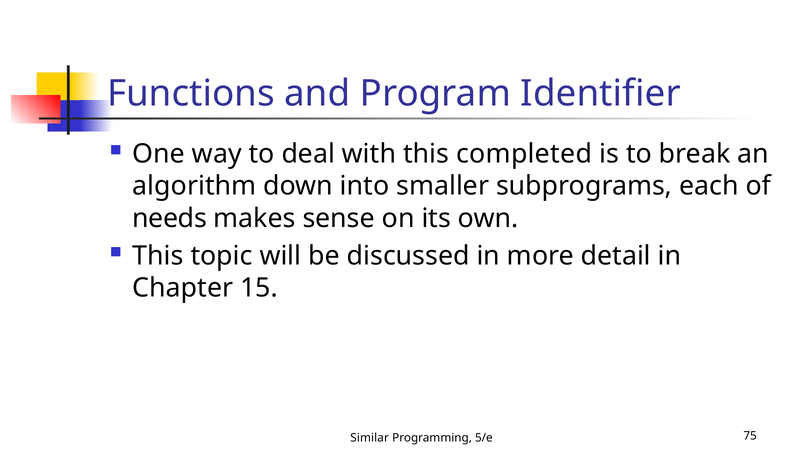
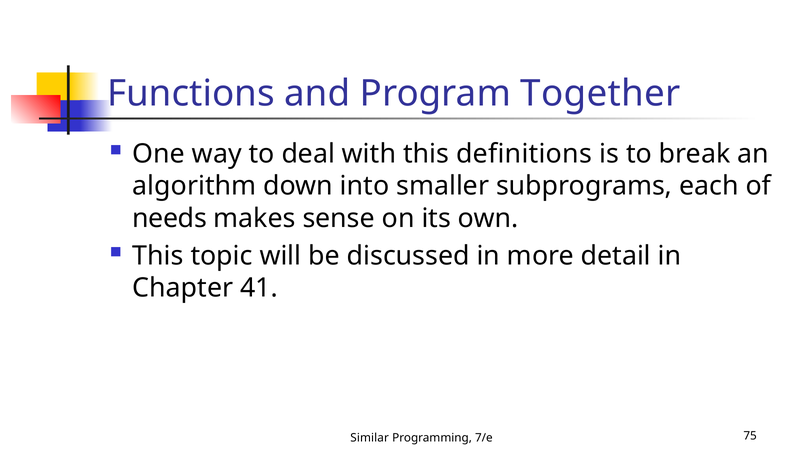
Identifier: Identifier -> Together
completed: completed -> definitions
15: 15 -> 41
5/e: 5/e -> 7/e
